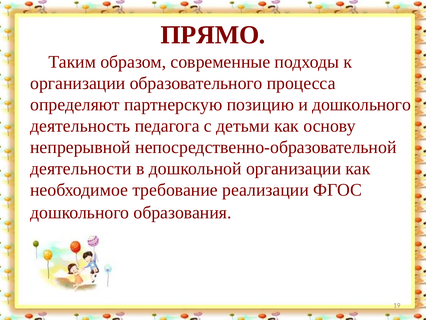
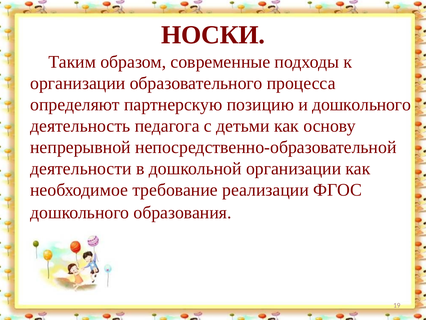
ПРЯМО: ПРЯМО -> НОСКИ
